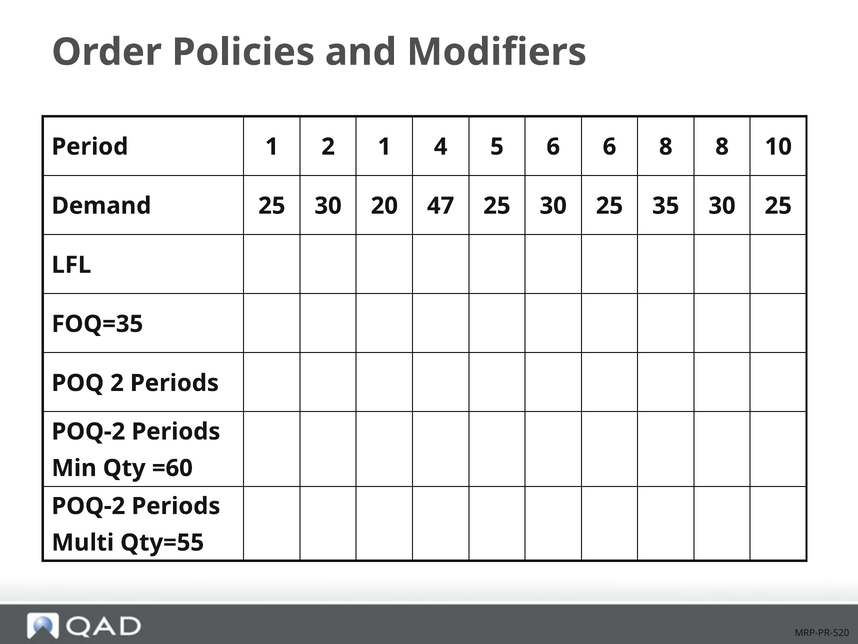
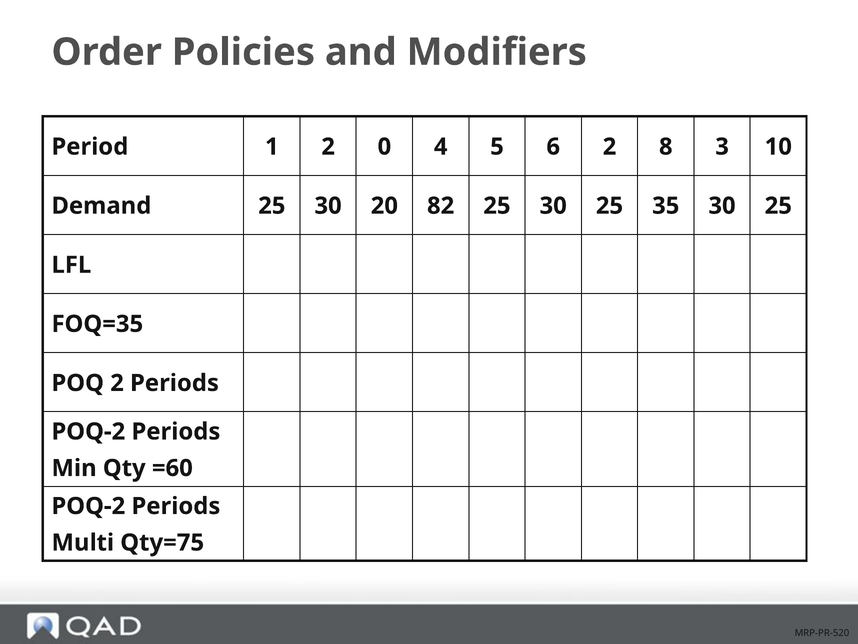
2 1: 1 -> 0
6 6: 6 -> 2
8 8: 8 -> 3
47: 47 -> 82
Qty=55: Qty=55 -> Qty=75
